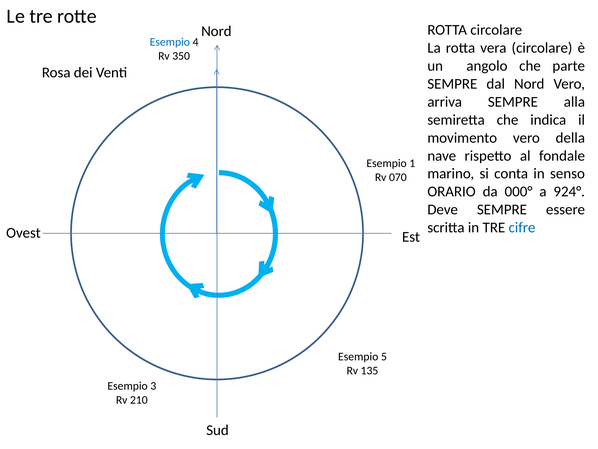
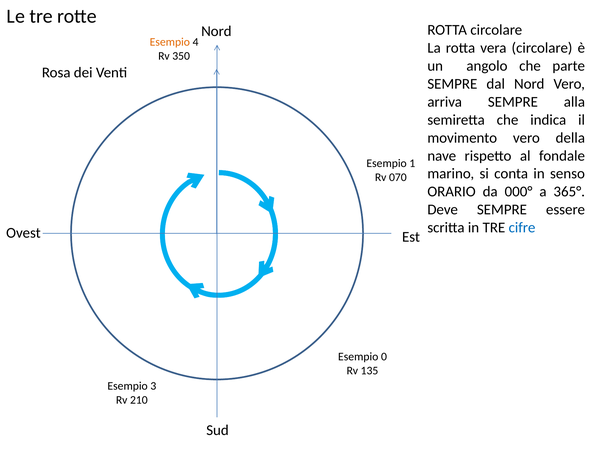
Esempio at (170, 42) colour: blue -> orange
924°: 924° -> 365°
5: 5 -> 0
